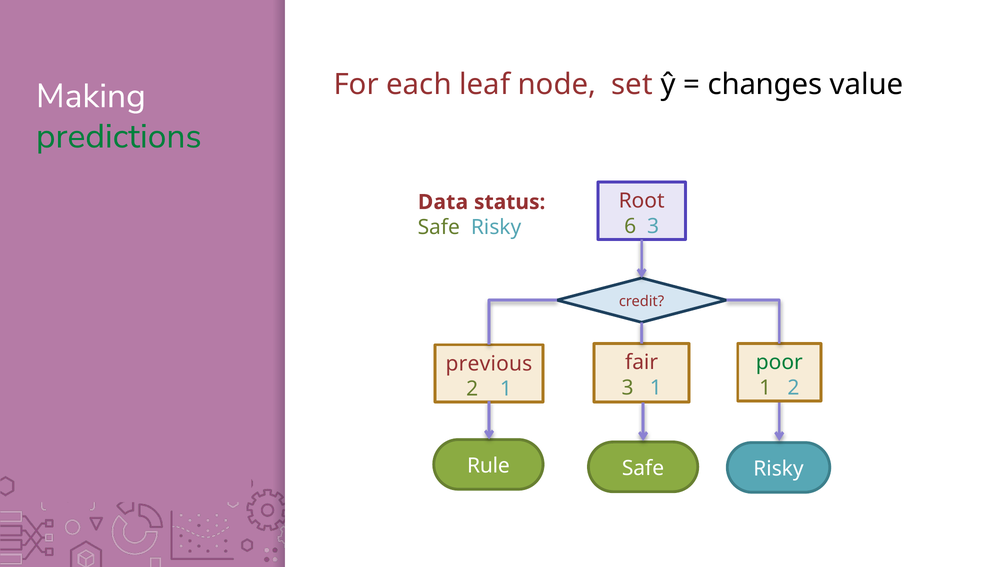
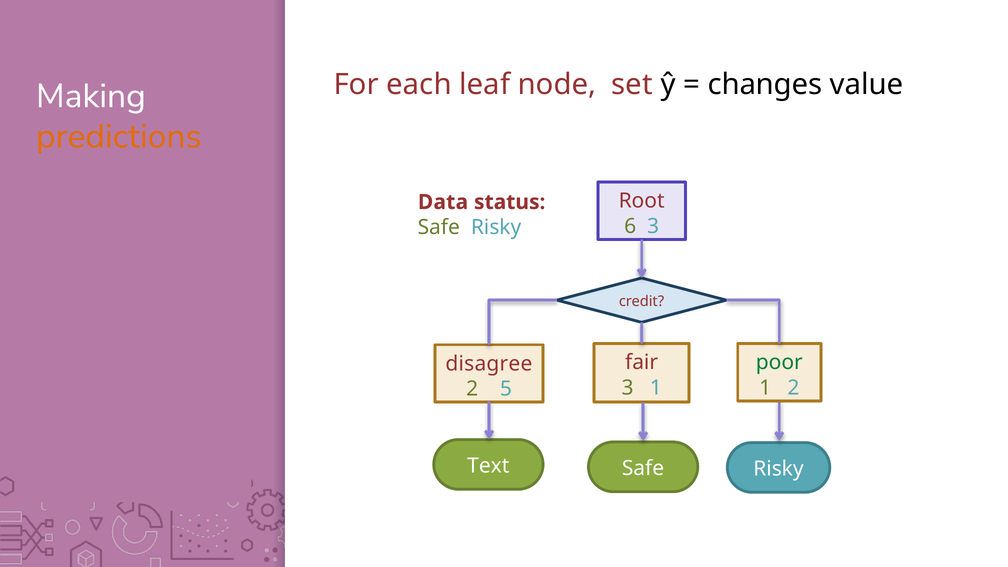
predictions colour: green -> orange
previous: previous -> disagree
2 1: 1 -> 5
Rule: Rule -> Text
